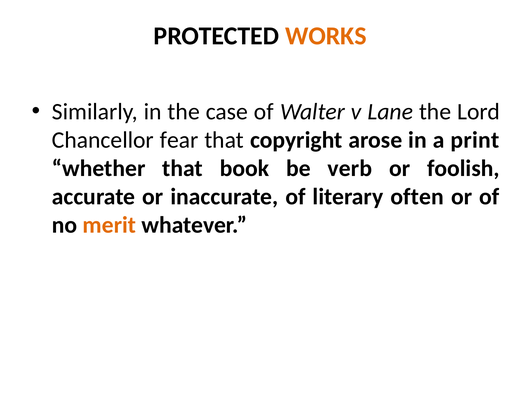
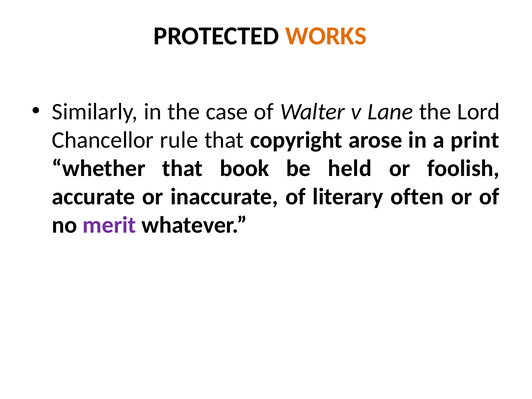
fear: fear -> rule
verb: verb -> held
merit colour: orange -> purple
